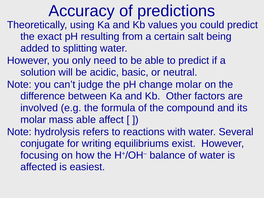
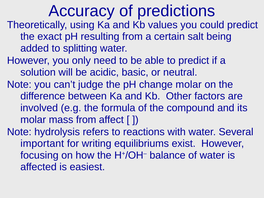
mass able: able -> from
conjugate: conjugate -> important
